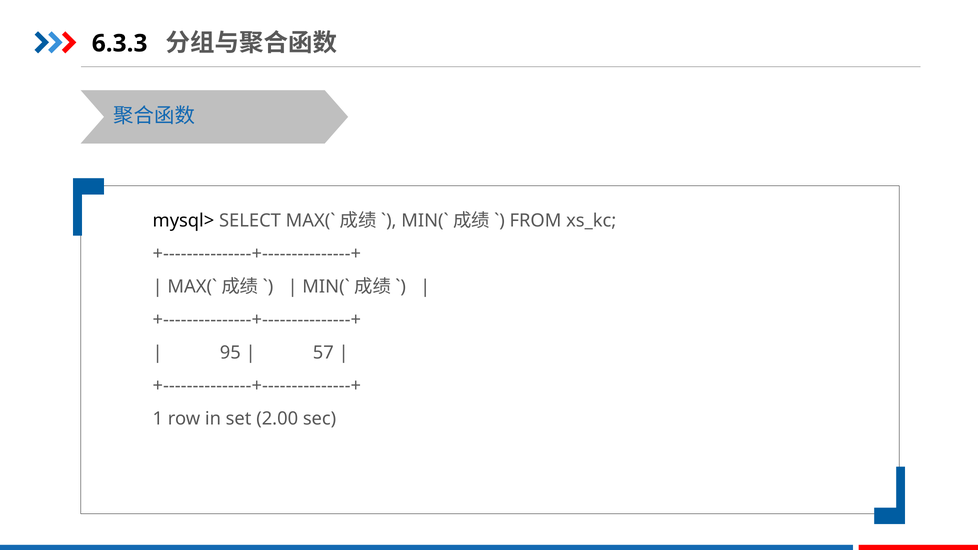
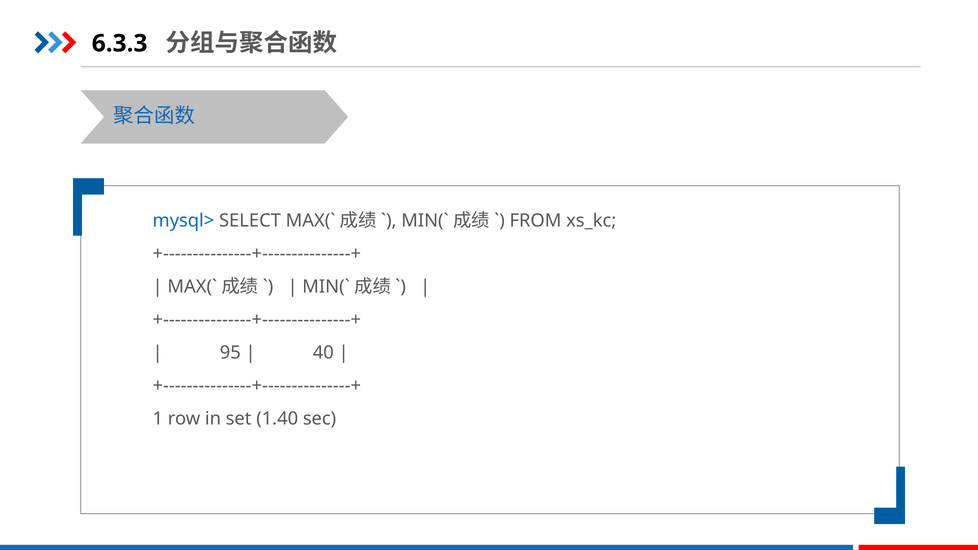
mysql> colour: black -> blue
57: 57 -> 40
2.00: 2.00 -> 1.40
